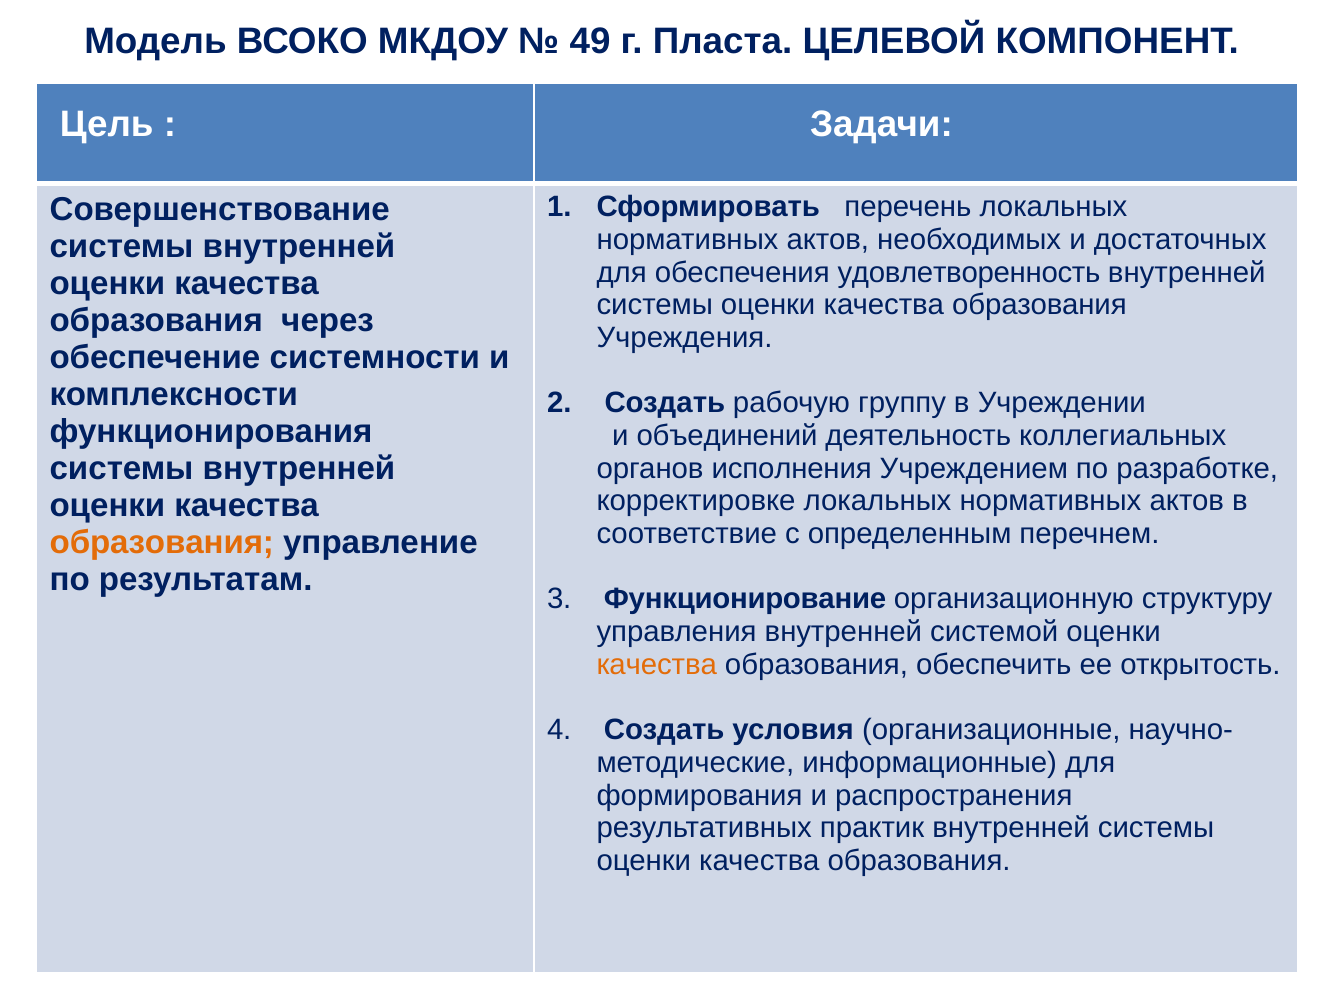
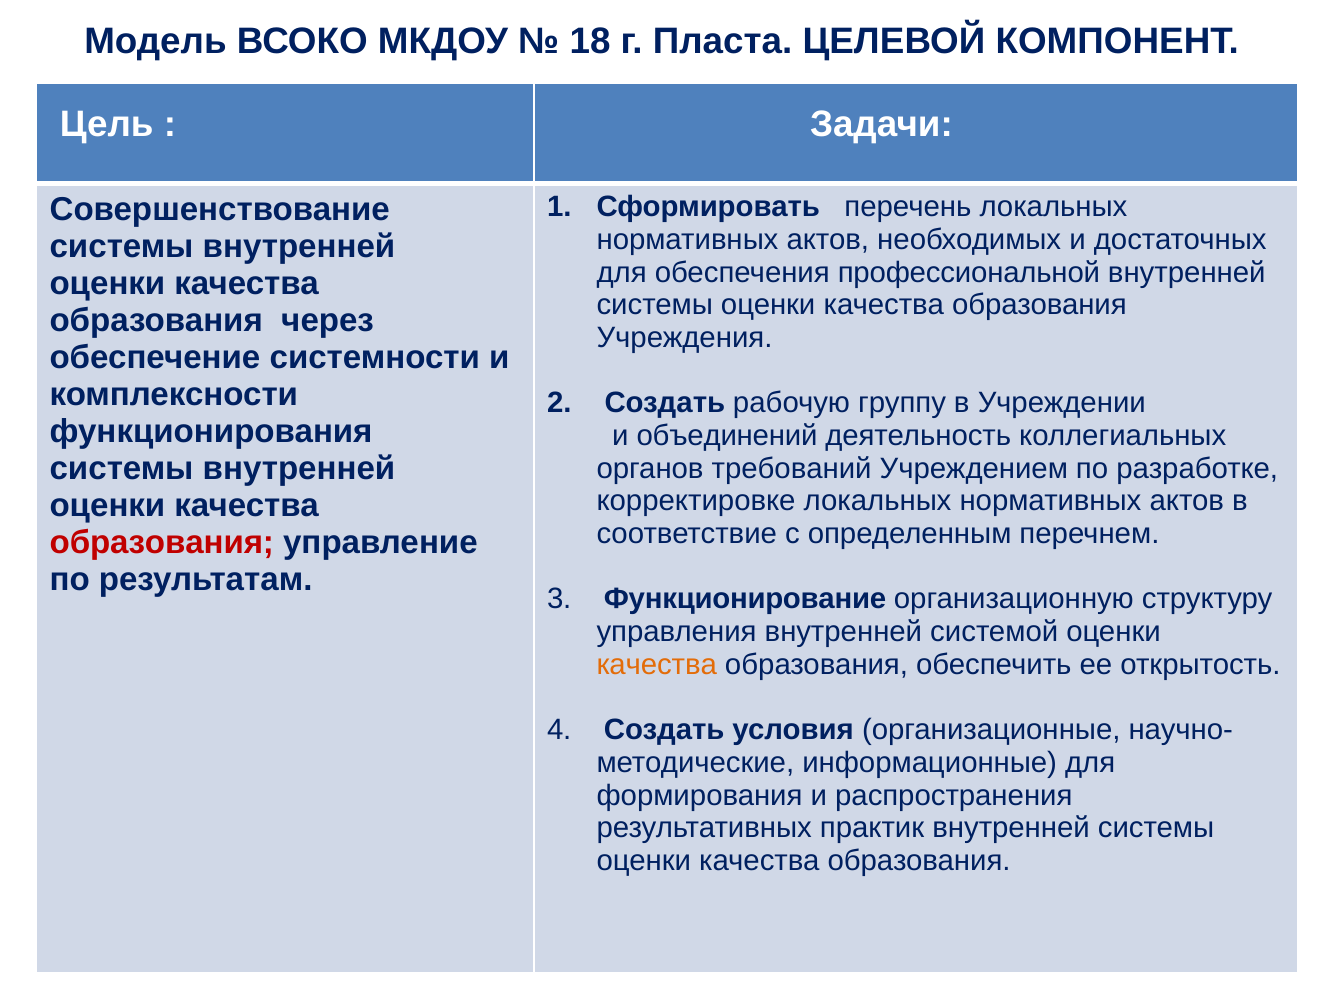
49: 49 -> 18
удовлетворенность: удовлетворенность -> профессиональной
исполнения: исполнения -> требований
образования at (162, 543) colour: orange -> red
